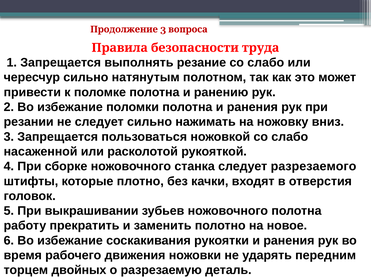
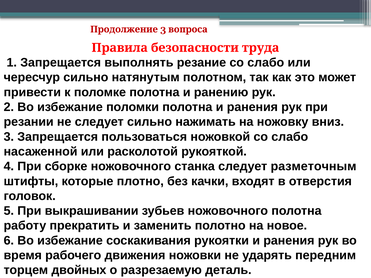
разрезаемого: разрезаемого -> разметочным
